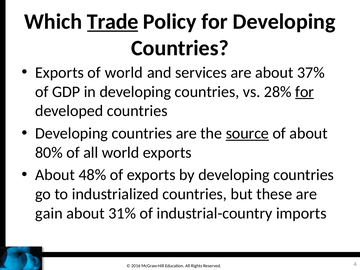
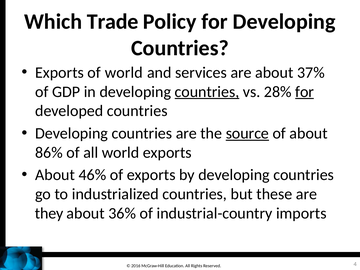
Trade underline: present -> none
countries at (207, 92) underline: none -> present
80%: 80% -> 86%
48%: 48% -> 46%
gain: gain -> they
31%: 31% -> 36%
